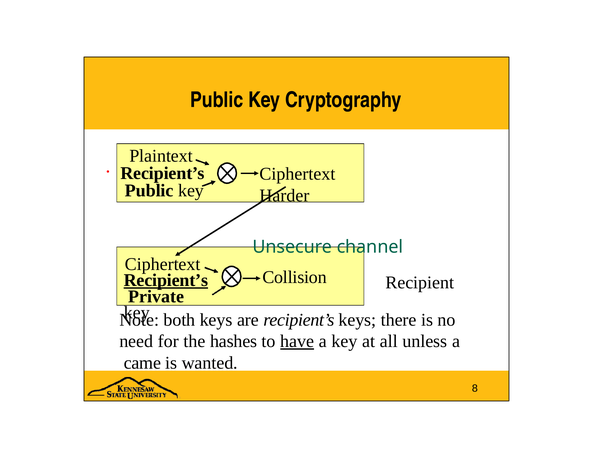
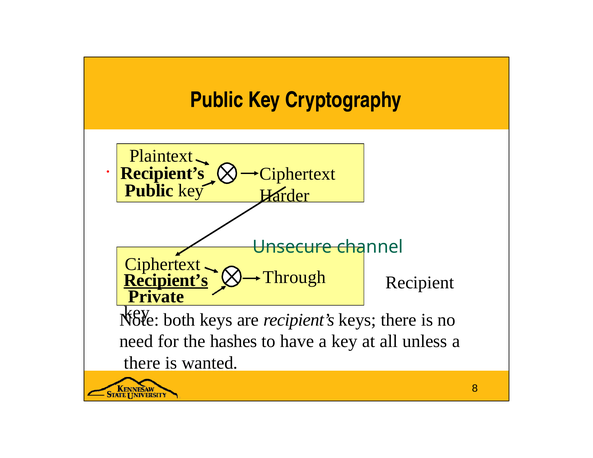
Collision: Collision -> Through
have underline: present -> none
came at (142, 363): came -> there
